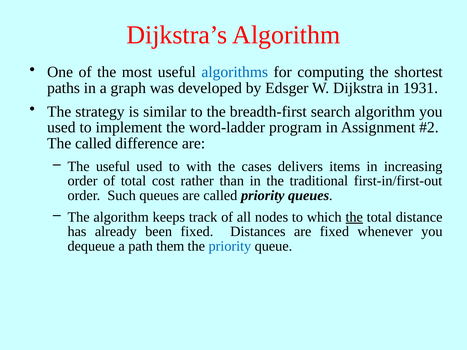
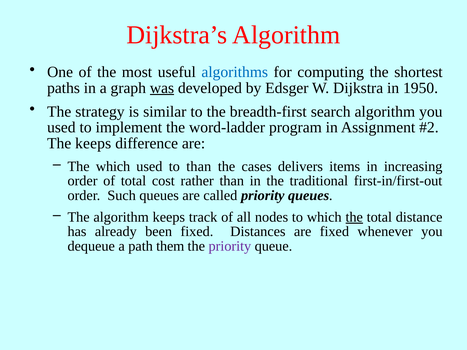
was underline: none -> present
1931: 1931 -> 1950
The called: called -> keeps
The useful: useful -> which
to with: with -> than
priority at (230, 246) colour: blue -> purple
